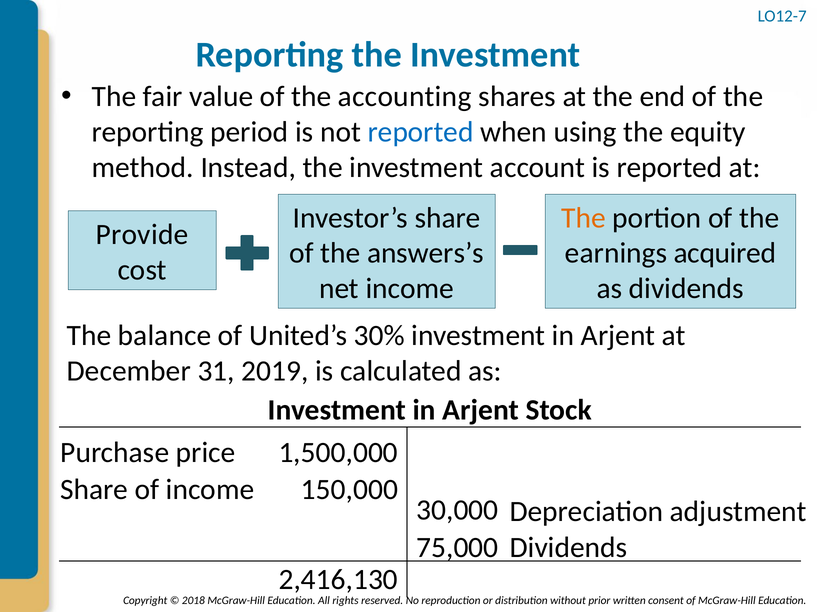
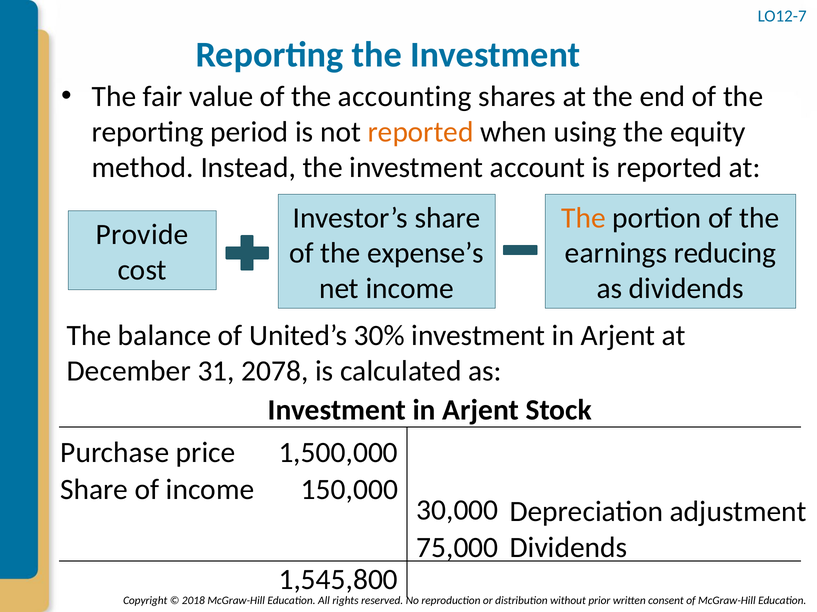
reported at (421, 132) colour: blue -> orange
answers’s: answers’s -> expense’s
acquired: acquired -> reducing
2019: 2019 -> 2078
2,416,130: 2,416,130 -> 1,545,800
